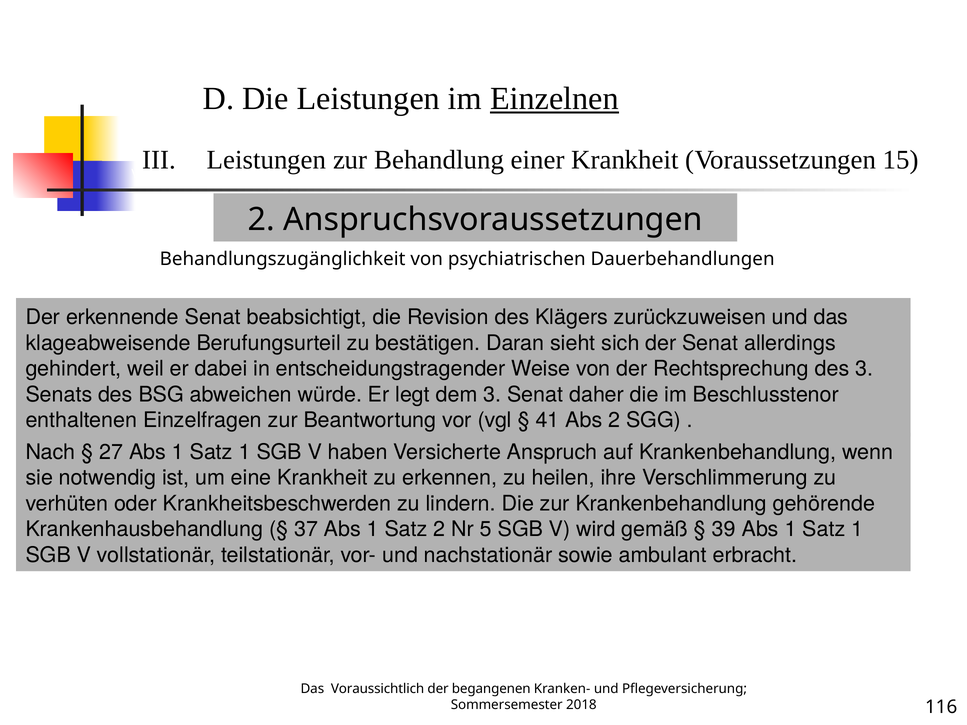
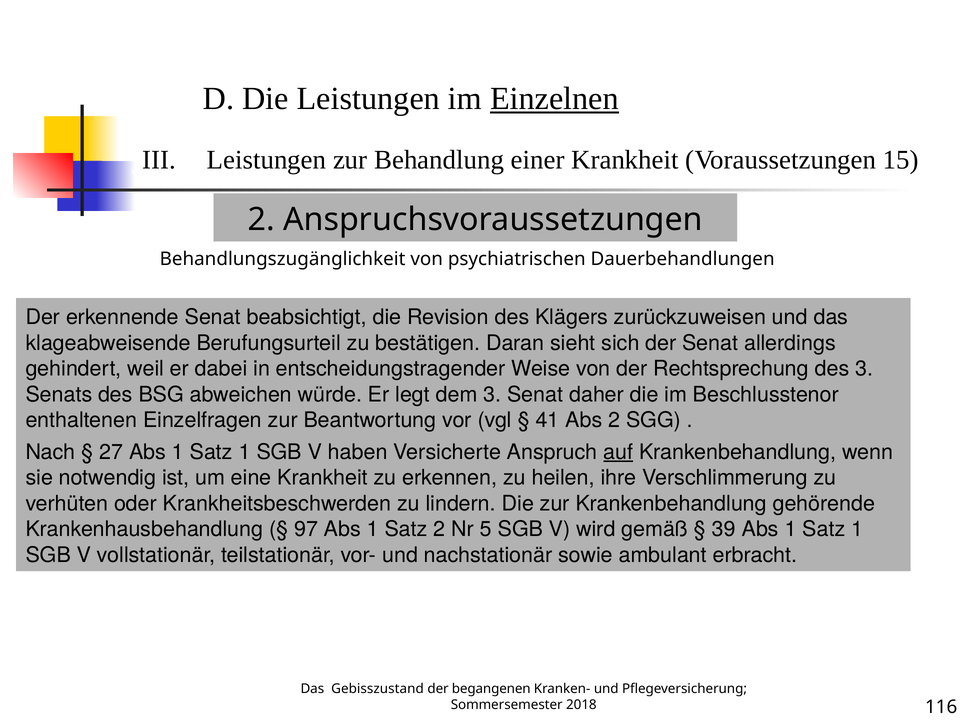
auf underline: none -> present
37: 37 -> 97
Voraussichtlich: Voraussichtlich -> Gebisszustand
